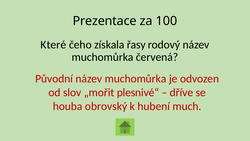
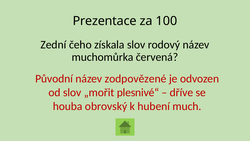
Které: Které -> Zední
získala řasy: řasy -> slov
Původní název muchomůrka: muchomůrka -> zodpovězené
